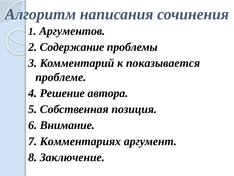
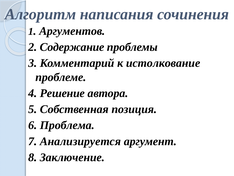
показывается: показывается -> истолкование
Внимание: Внимание -> Проблема
Комментариях: Комментариях -> Анализируется
